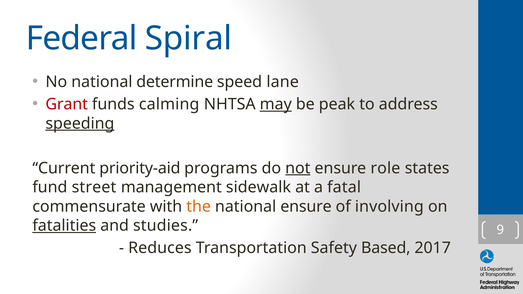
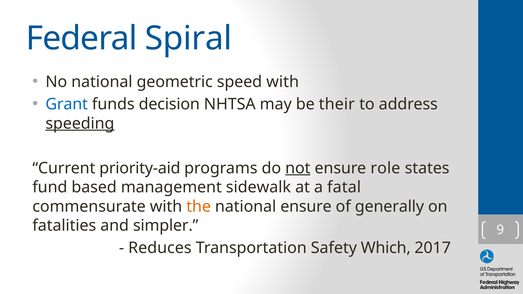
determine: determine -> geometric
speed lane: lane -> with
Grant colour: red -> blue
calming: calming -> decision
may underline: present -> none
peak: peak -> their
street: street -> based
involving: involving -> generally
fatalities underline: present -> none
studies: studies -> simpler
Based: Based -> Which
